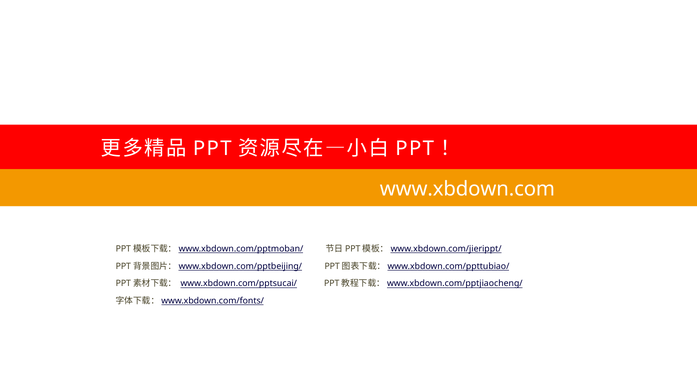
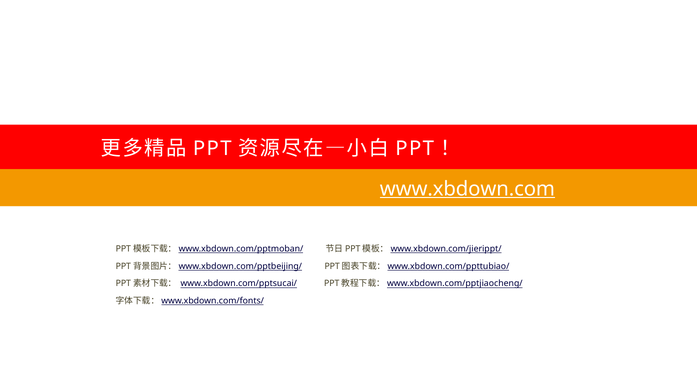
www.xbdown.com underline: none -> present
